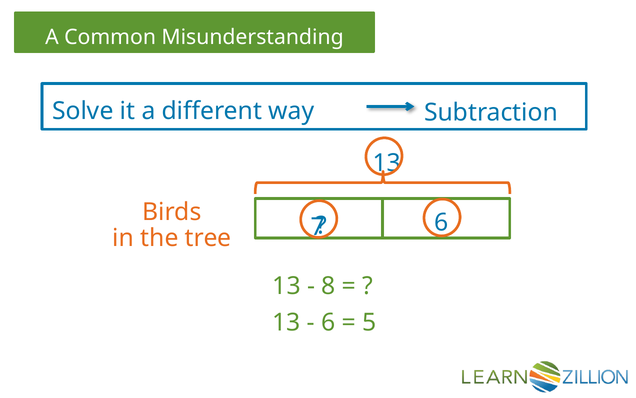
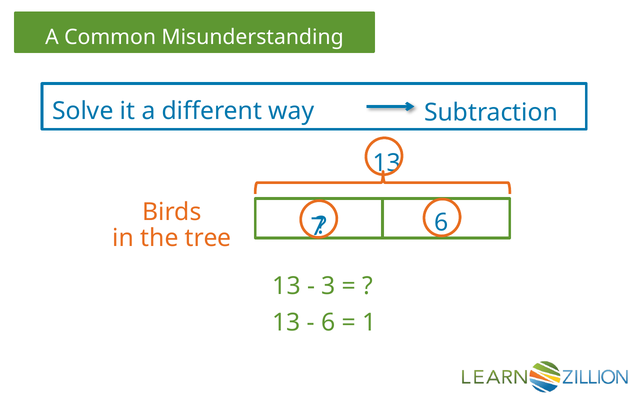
8: 8 -> 3
5: 5 -> 1
